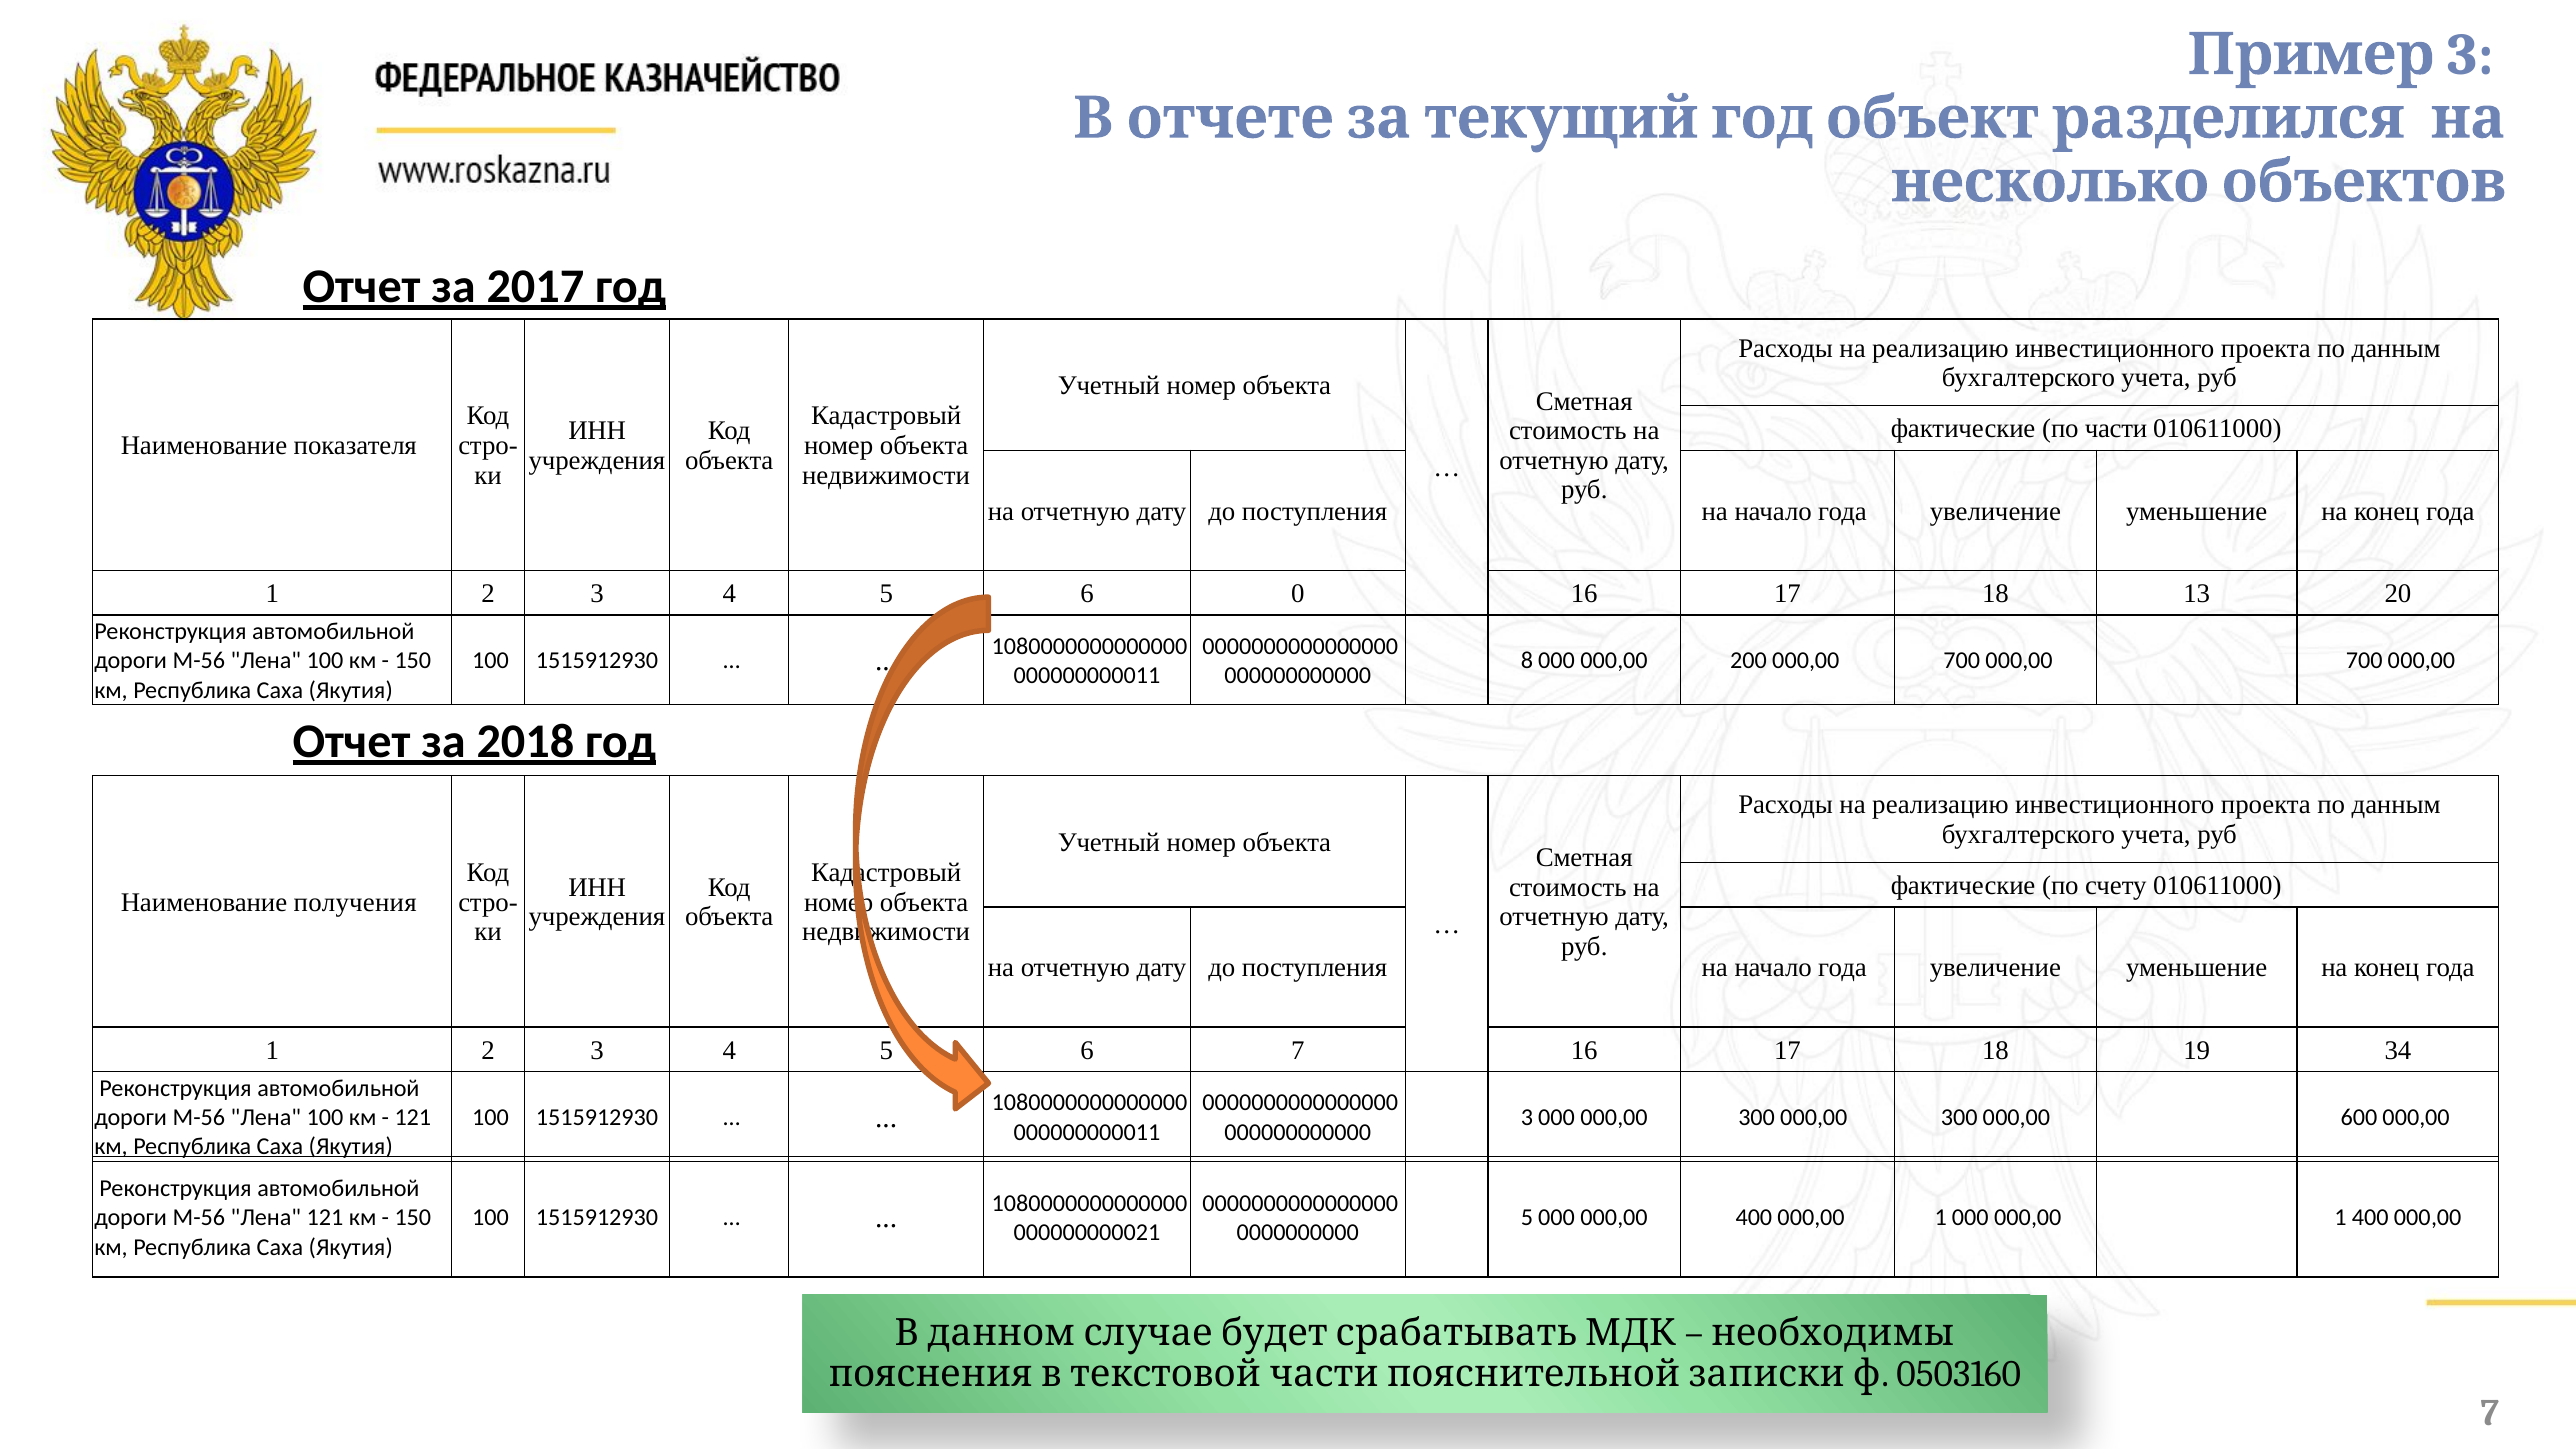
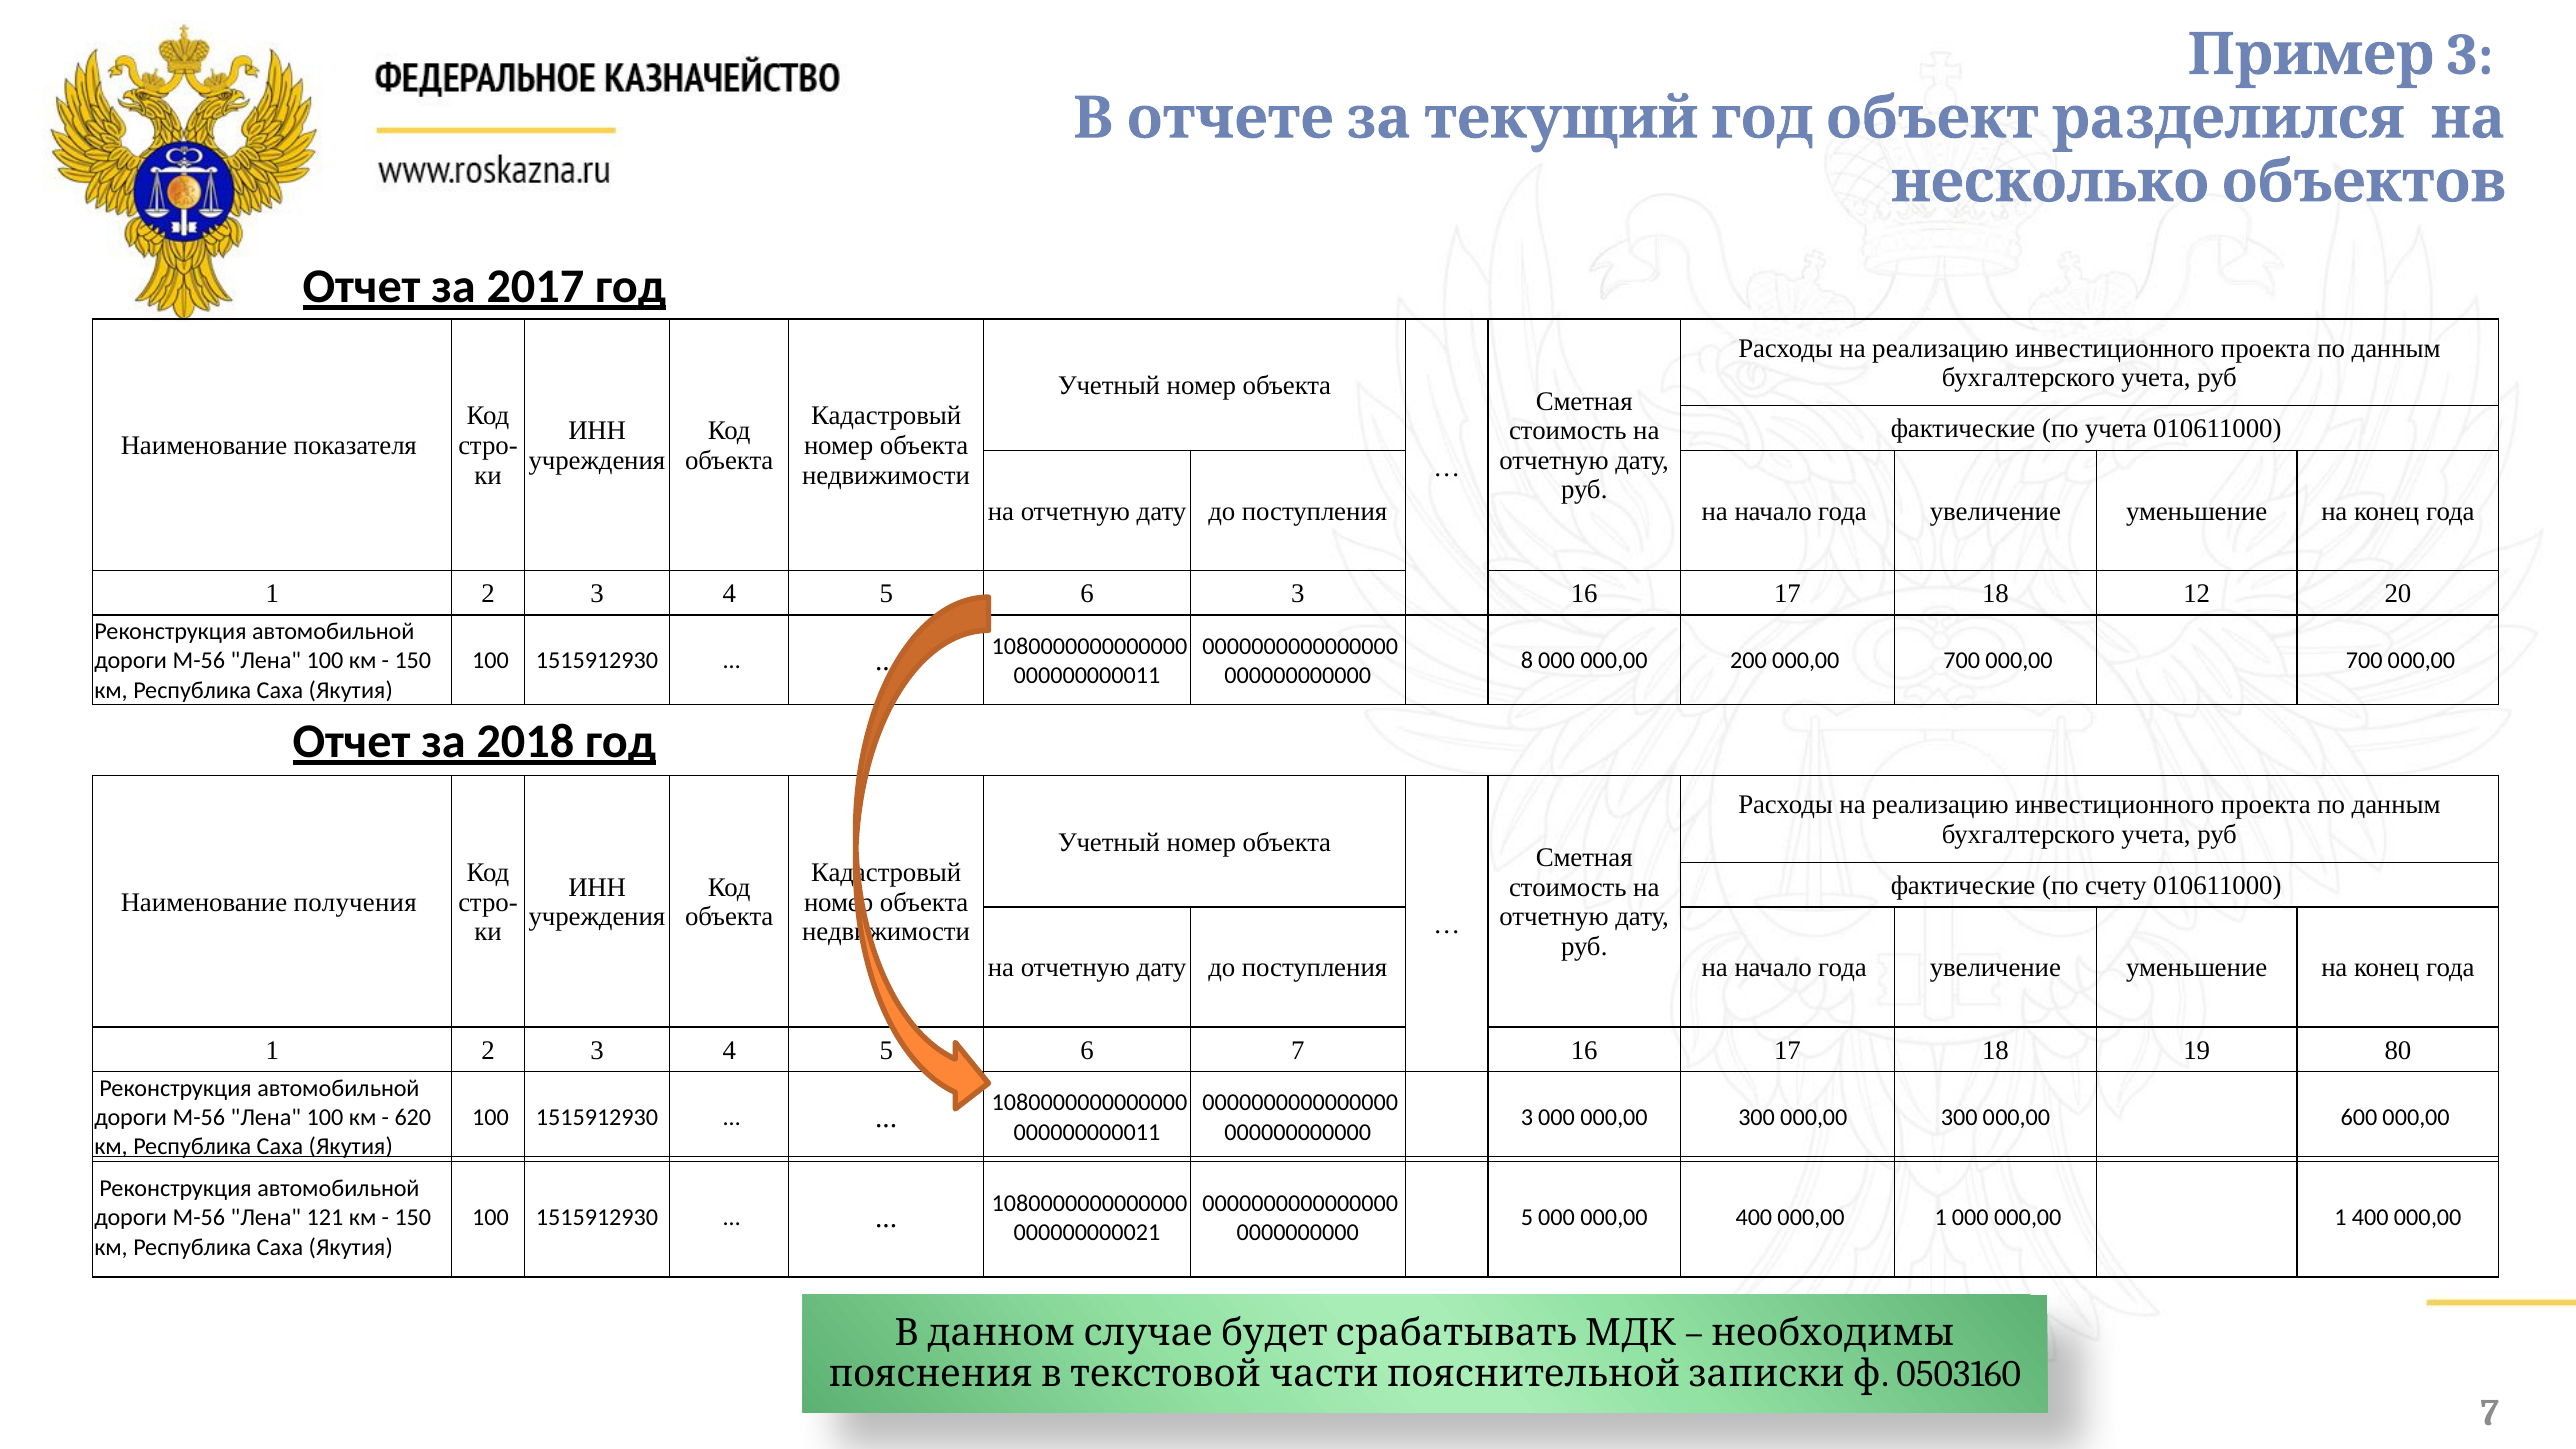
по части: части -> учета
6 0: 0 -> 3
13: 13 -> 12
34: 34 -> 80
121 at (413, 1118): 121 -> 620
